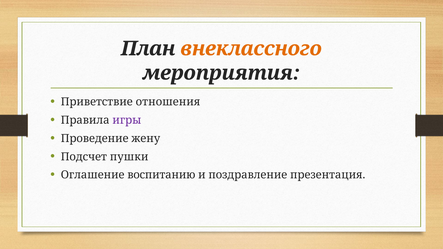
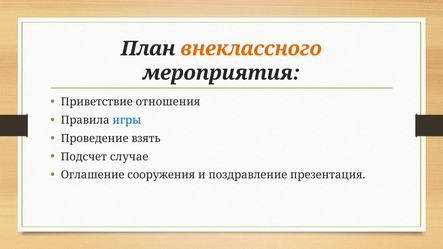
игры colour: purple -> blue
жену: жену -> взять
пушки: пушки -> случае
воспитанию: воспитанию -> сооружения
